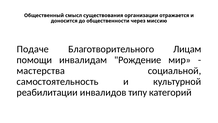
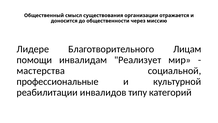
Подаче: Подаче -> Лидере
Рождение: Рождение -> Реализует
самостоятельность: самостоятельность -> профессиональные
